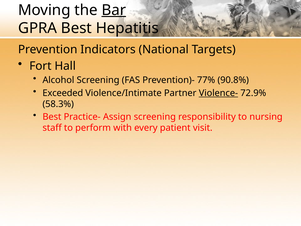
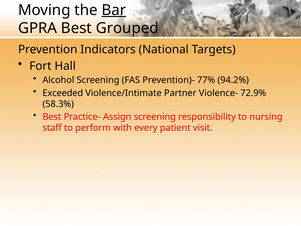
Hepatitis: Hepatitis -> Grouped
90.8%: 90.8% -> 94.2%
Violence- underline: present -> none
